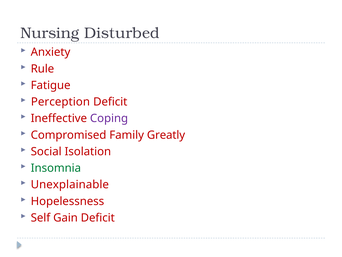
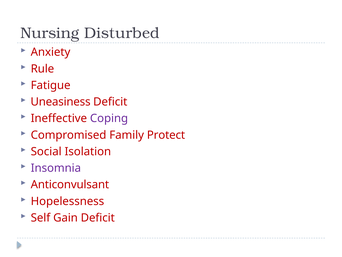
Perception: Perception -> Uneasiness
Greatly: Greatly -> Protect
Insomnia colour: green -> purple
Unexplainable: Unexplainable -> Anticonvulsant
